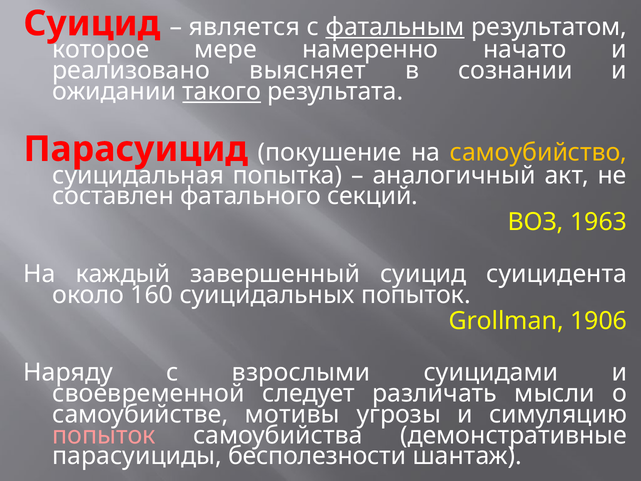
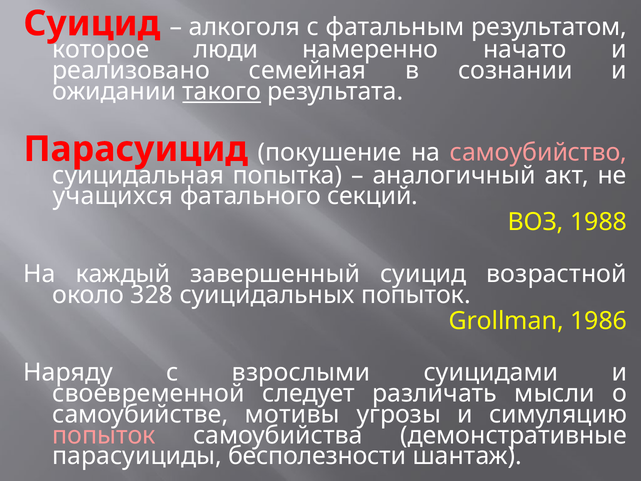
является: является -> алкоголя
фатальным underline: present -> none
мере: мере -> люди
выясняет: выясняет -> семейная
самоубийство colour: yellow -> pink
составлен: составлен -> учащихся
1963: 1963 -> 1988
суицидента: суицидента -> возрастной
160: 160 -> 328
1906: 1906 -> 1986
